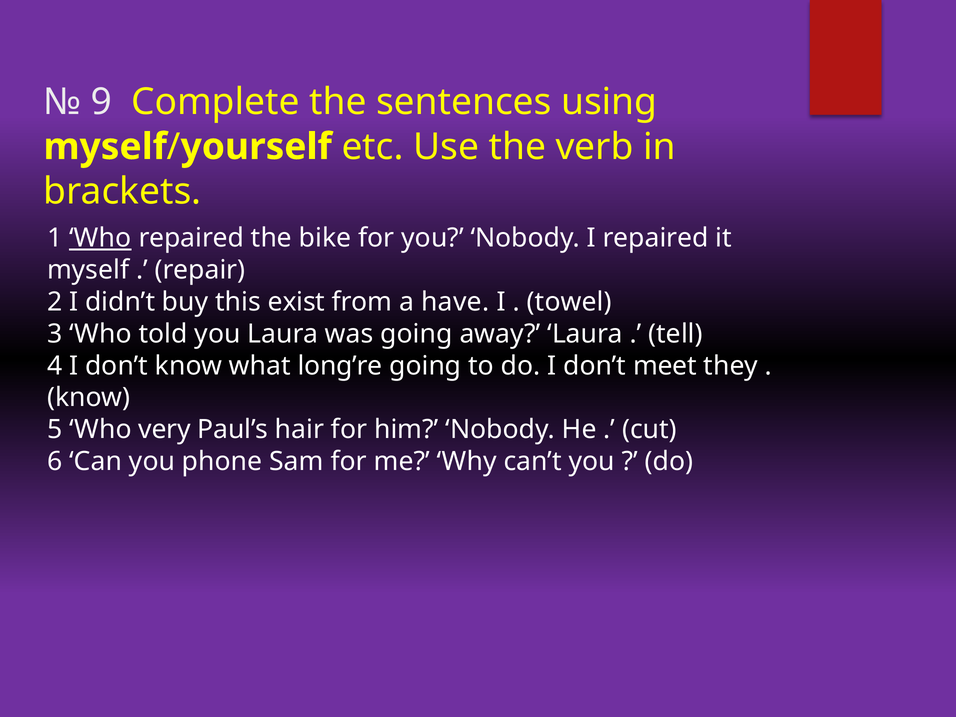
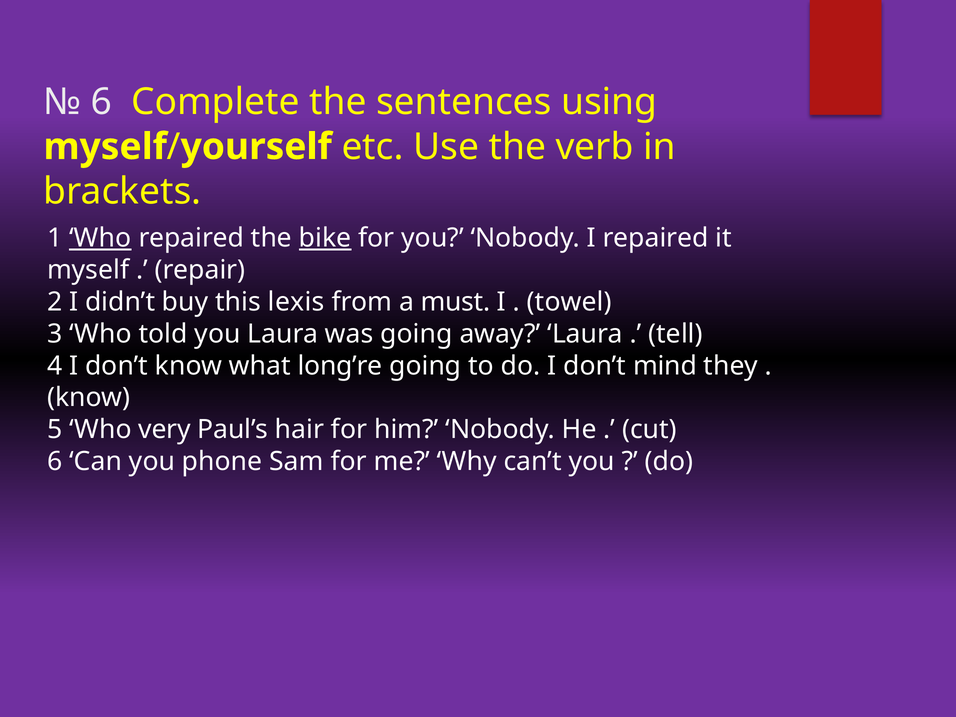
9 at (102, 102): 9 -> 6
bike underline: none -> present
exist: exist -> lexis
have: have -> must
meet: meet -> mind
